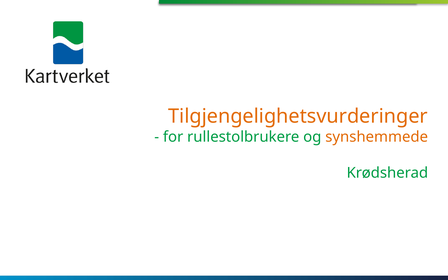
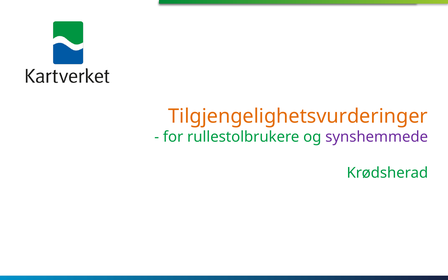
synshemmede colour: orange -> purple
